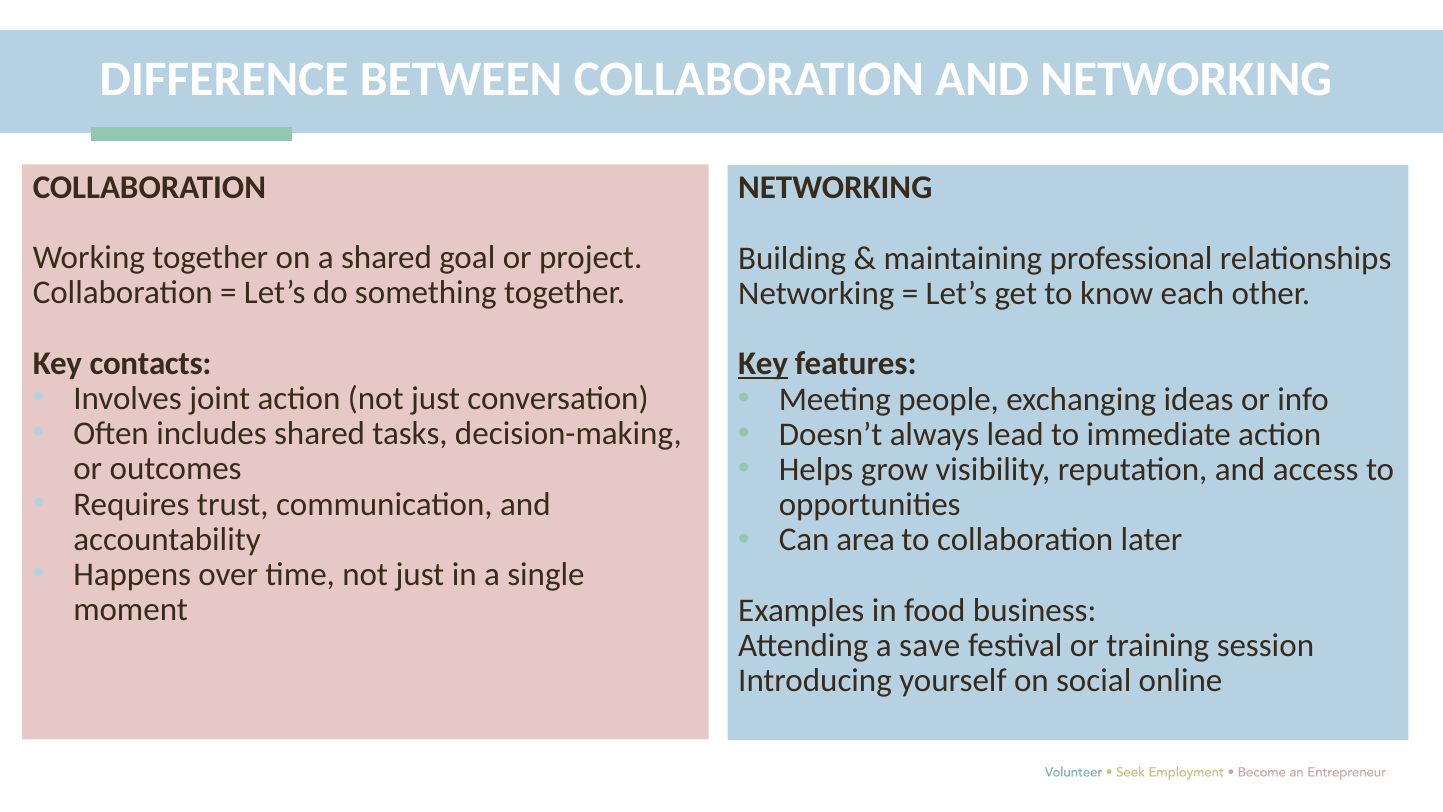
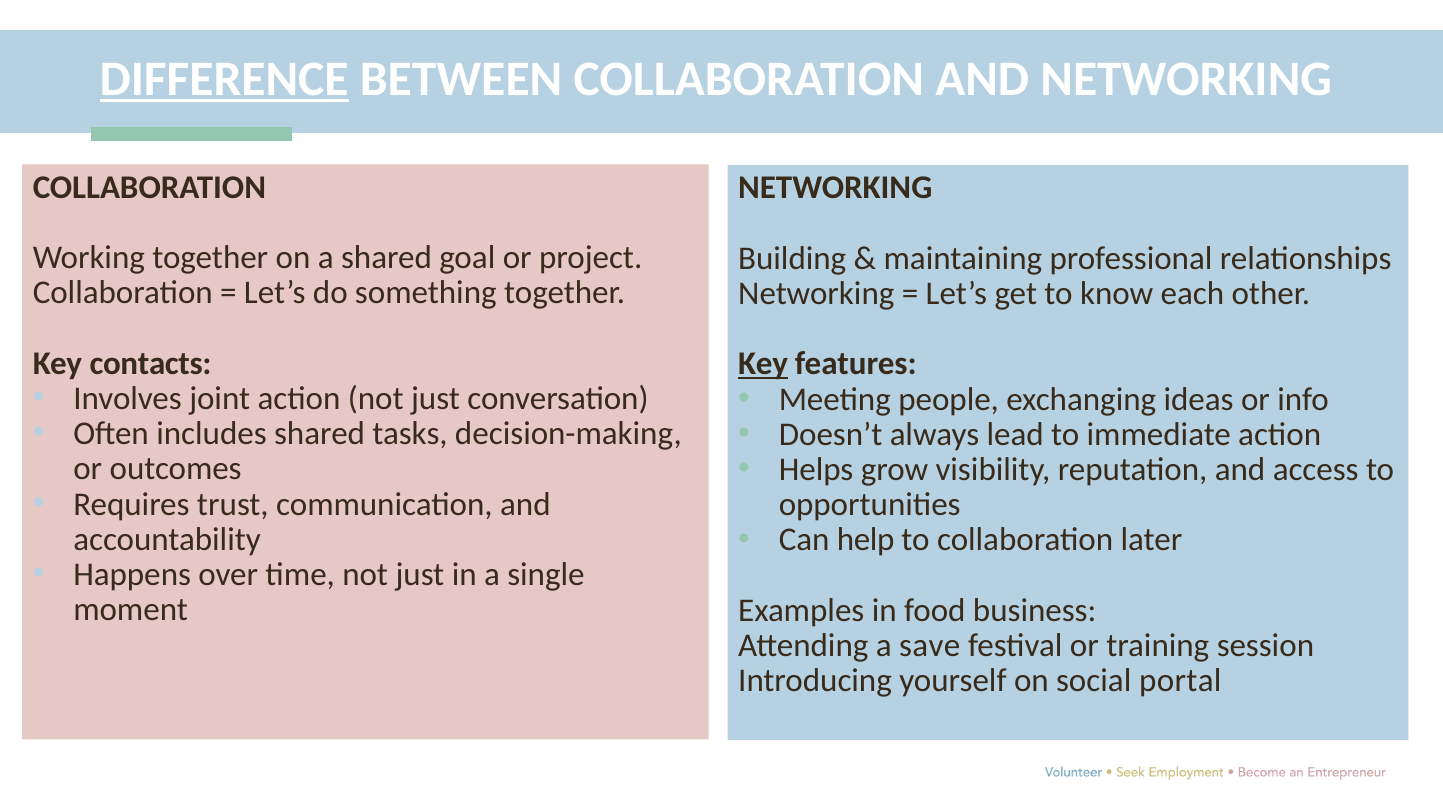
DIFFERENCE underline: none -> present
area: area -> help
online: online -> portal
